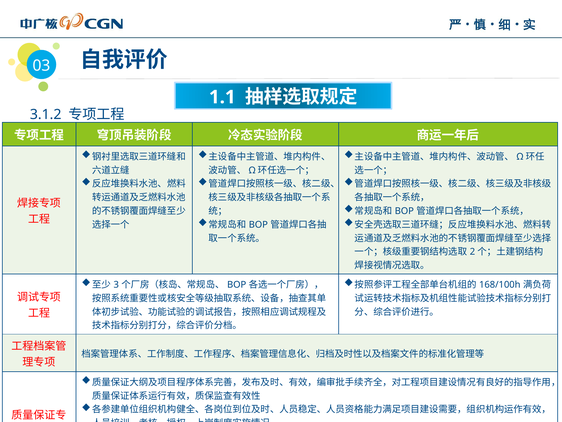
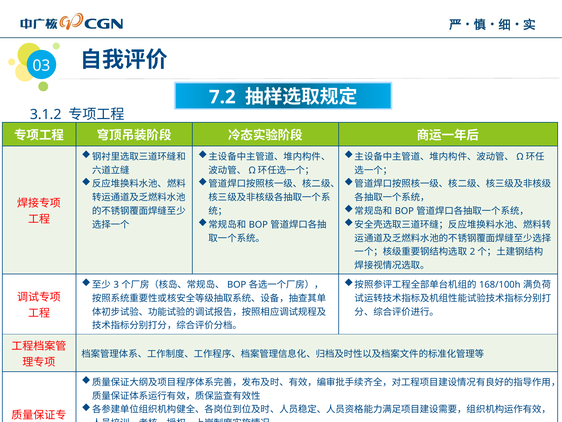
1.1: 1.1 -> 7.2
